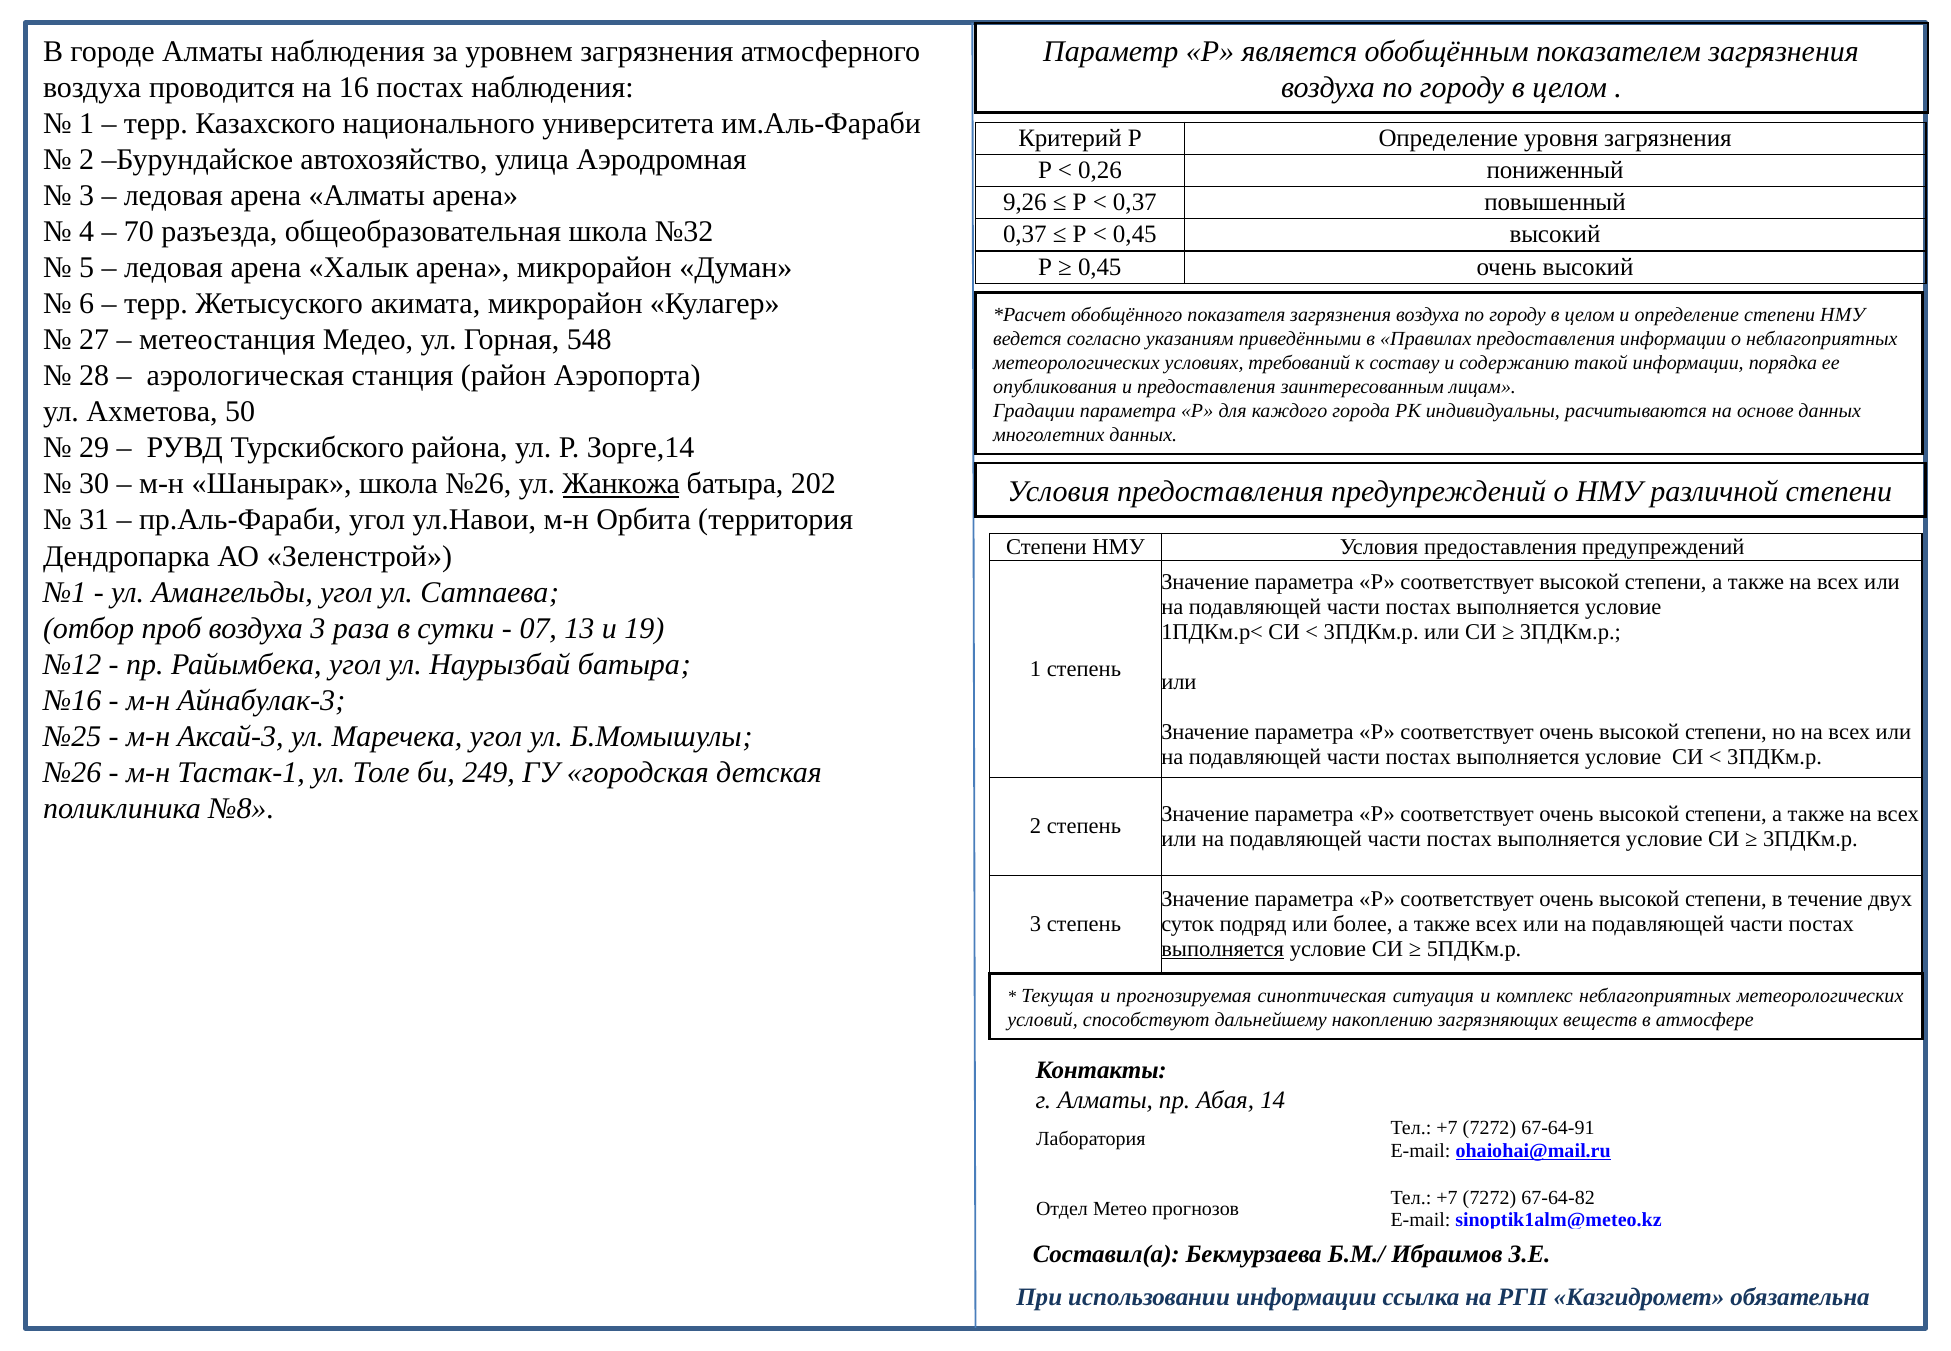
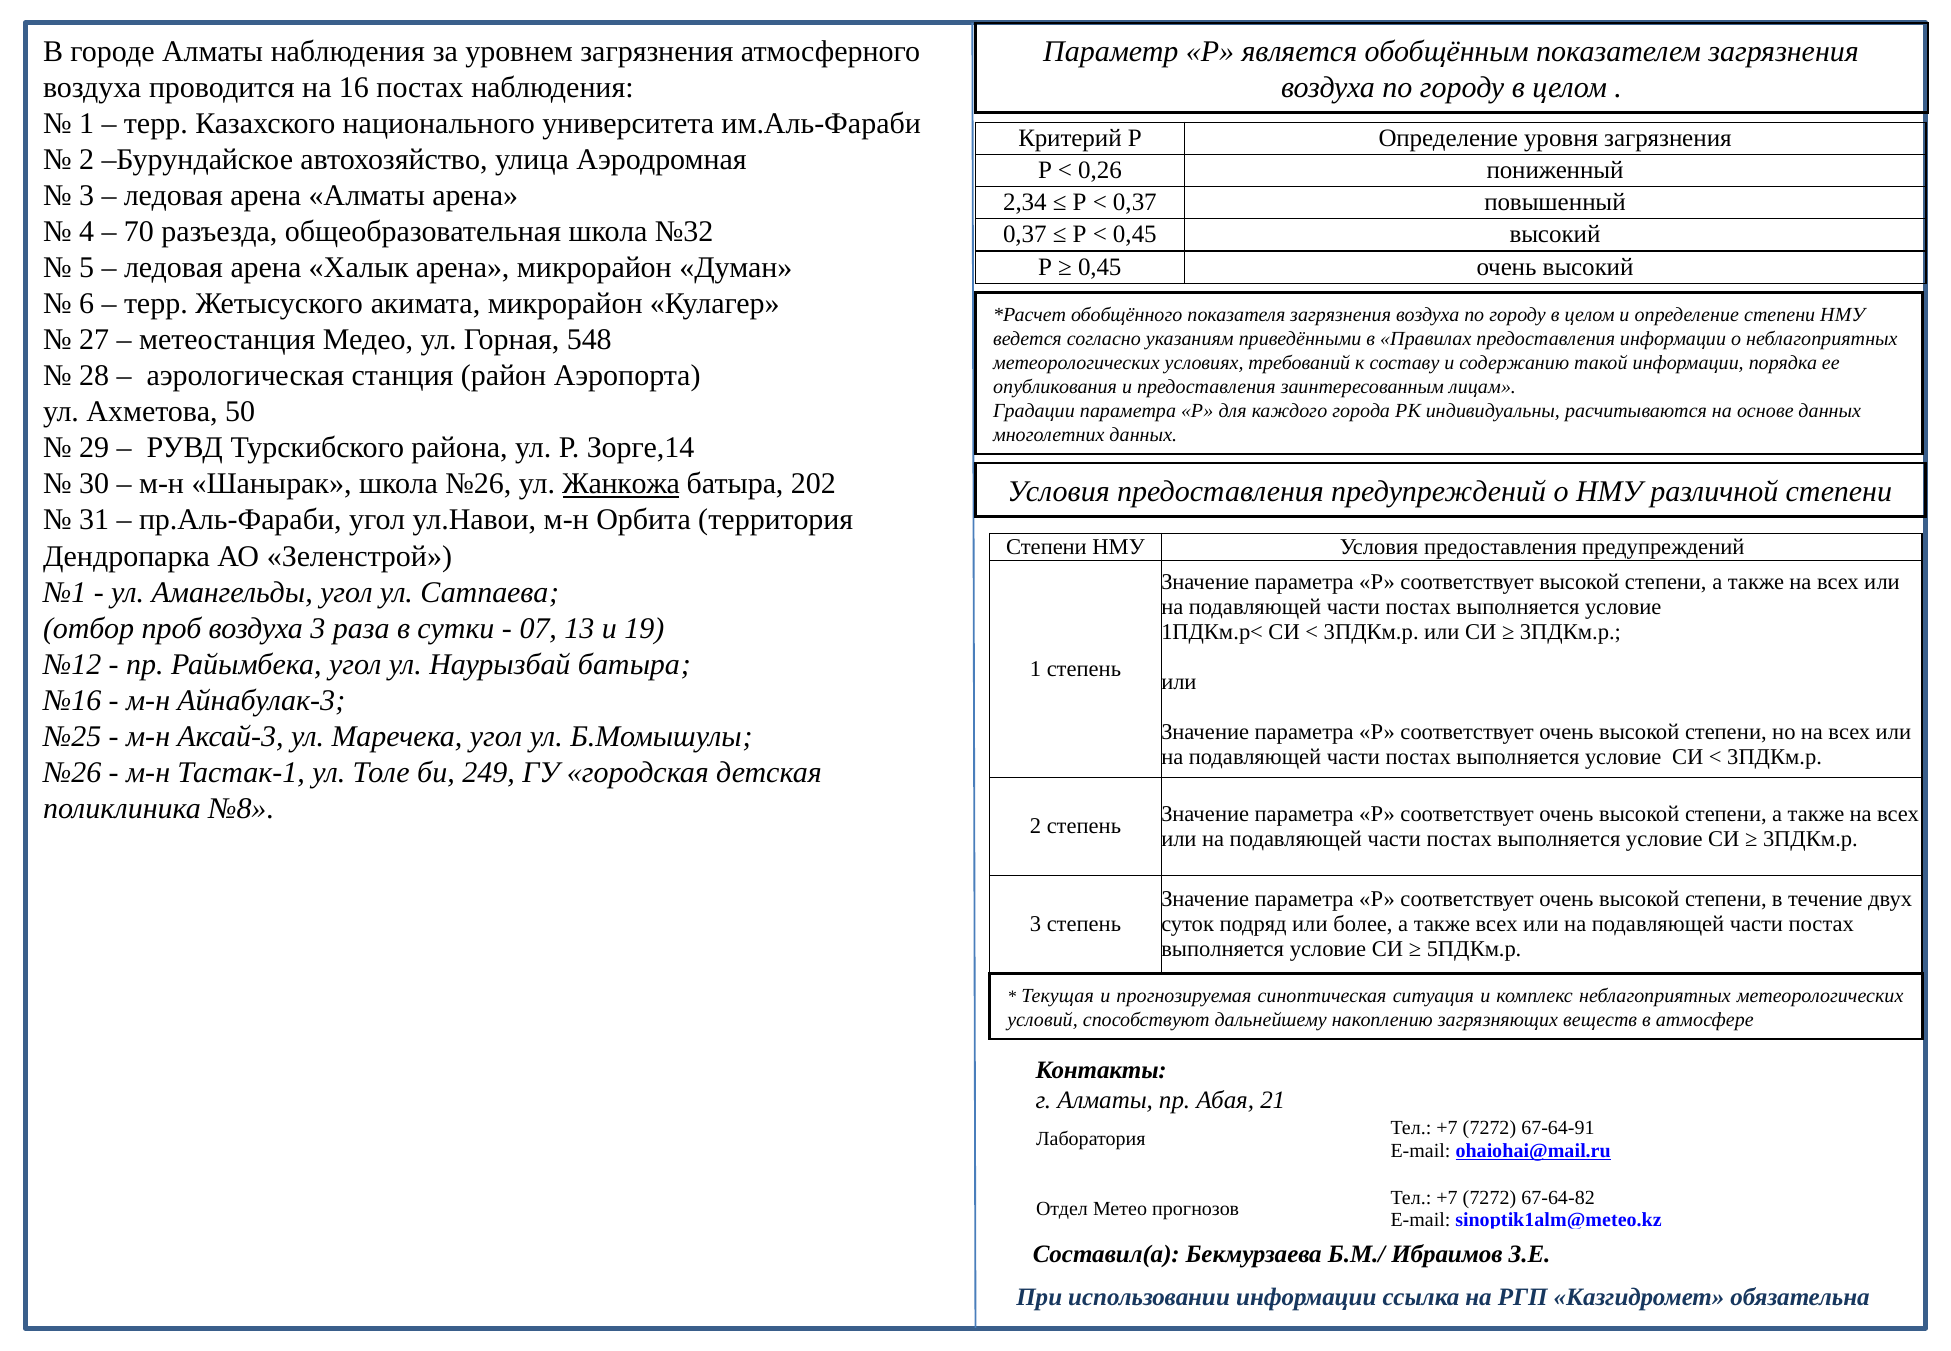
9,26: 9,26 -> 2,34
выполняется at (1223, 949) underline: present -> none
14: 14 -> 21
